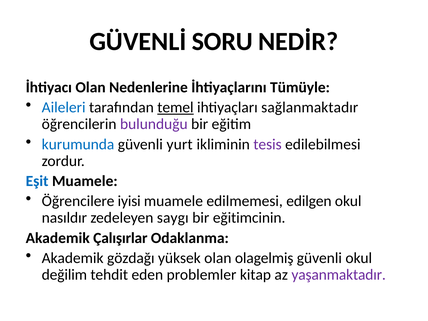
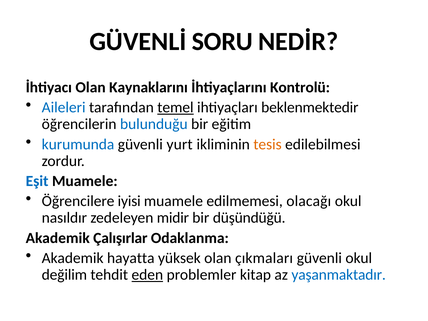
Nedenlerine: Nedenlerine -> Kaynaklarını
Tümüyle: Tümüyle -> Kontrolü
sağlanmaktadır: sağlanmaktadır -> beklenmektedir
bulunduğu colour: purple -> blue
tesis colour: purple -> orange
edilgen: edilgen -> olacağı
saygı: saygı -> midir
eğitimcinin: eğitimcinin -> düşündüğü
gözdağı: gözdağı -> hayatta
olagelmiş: olagelmiş -> çıkmaları
eden underline: none -> present
yaşanmaktadır colour: purple -> blue
